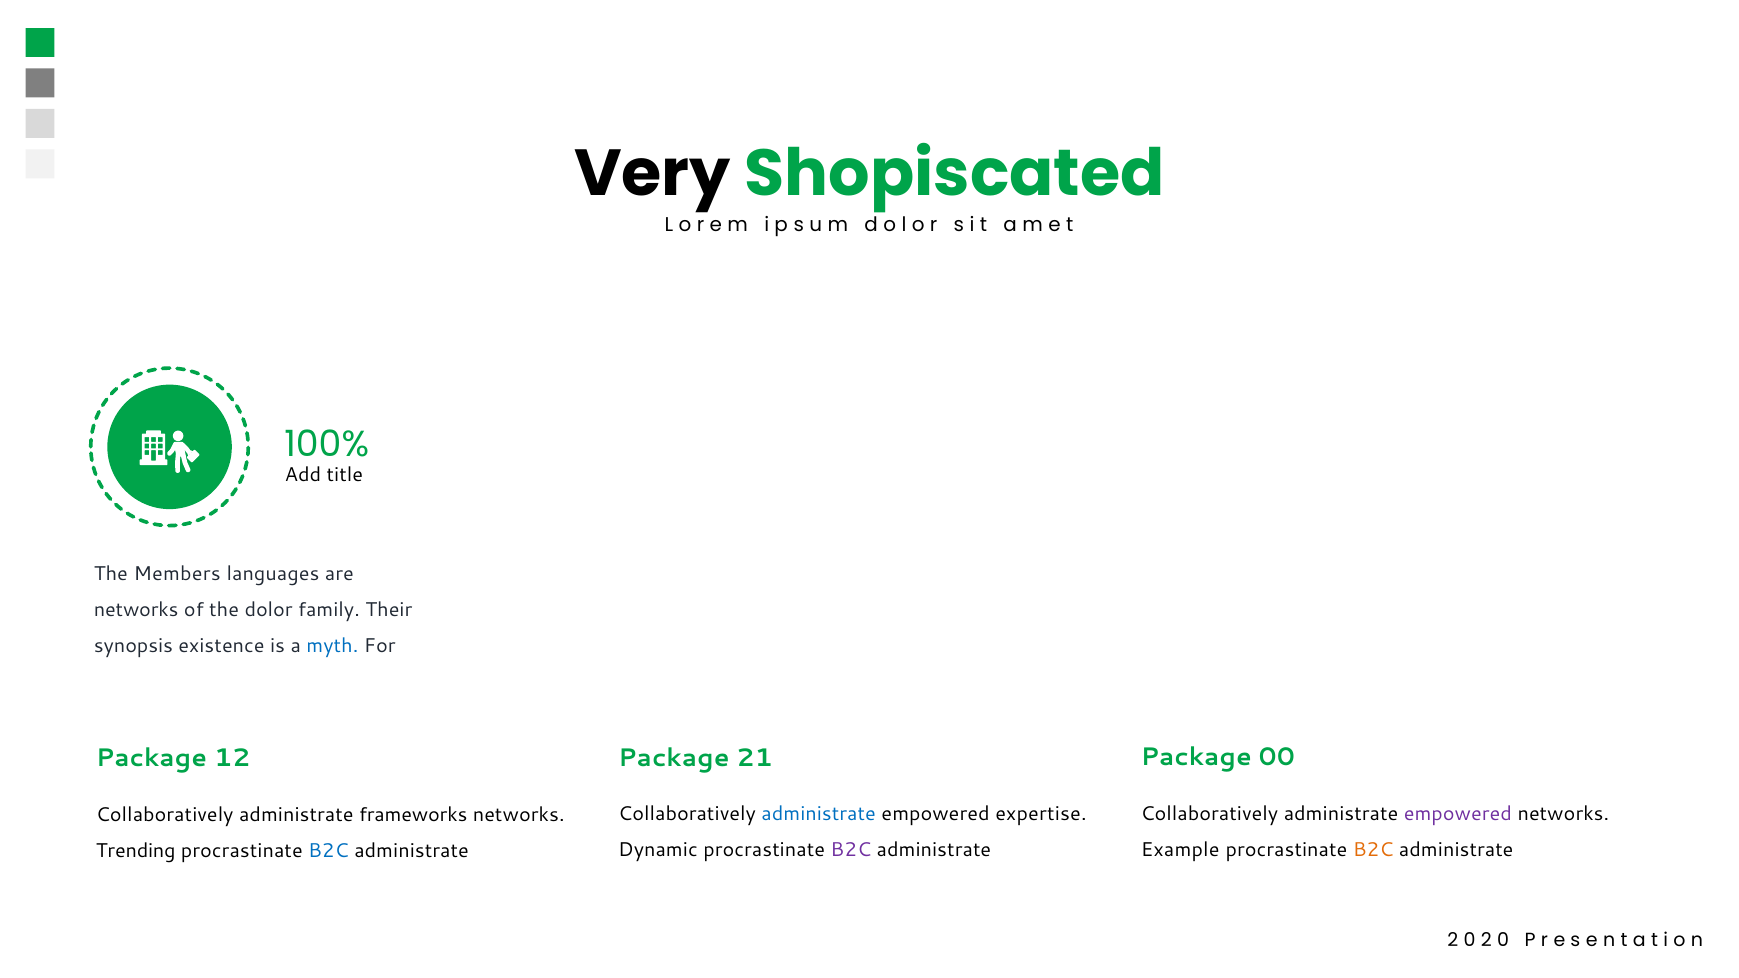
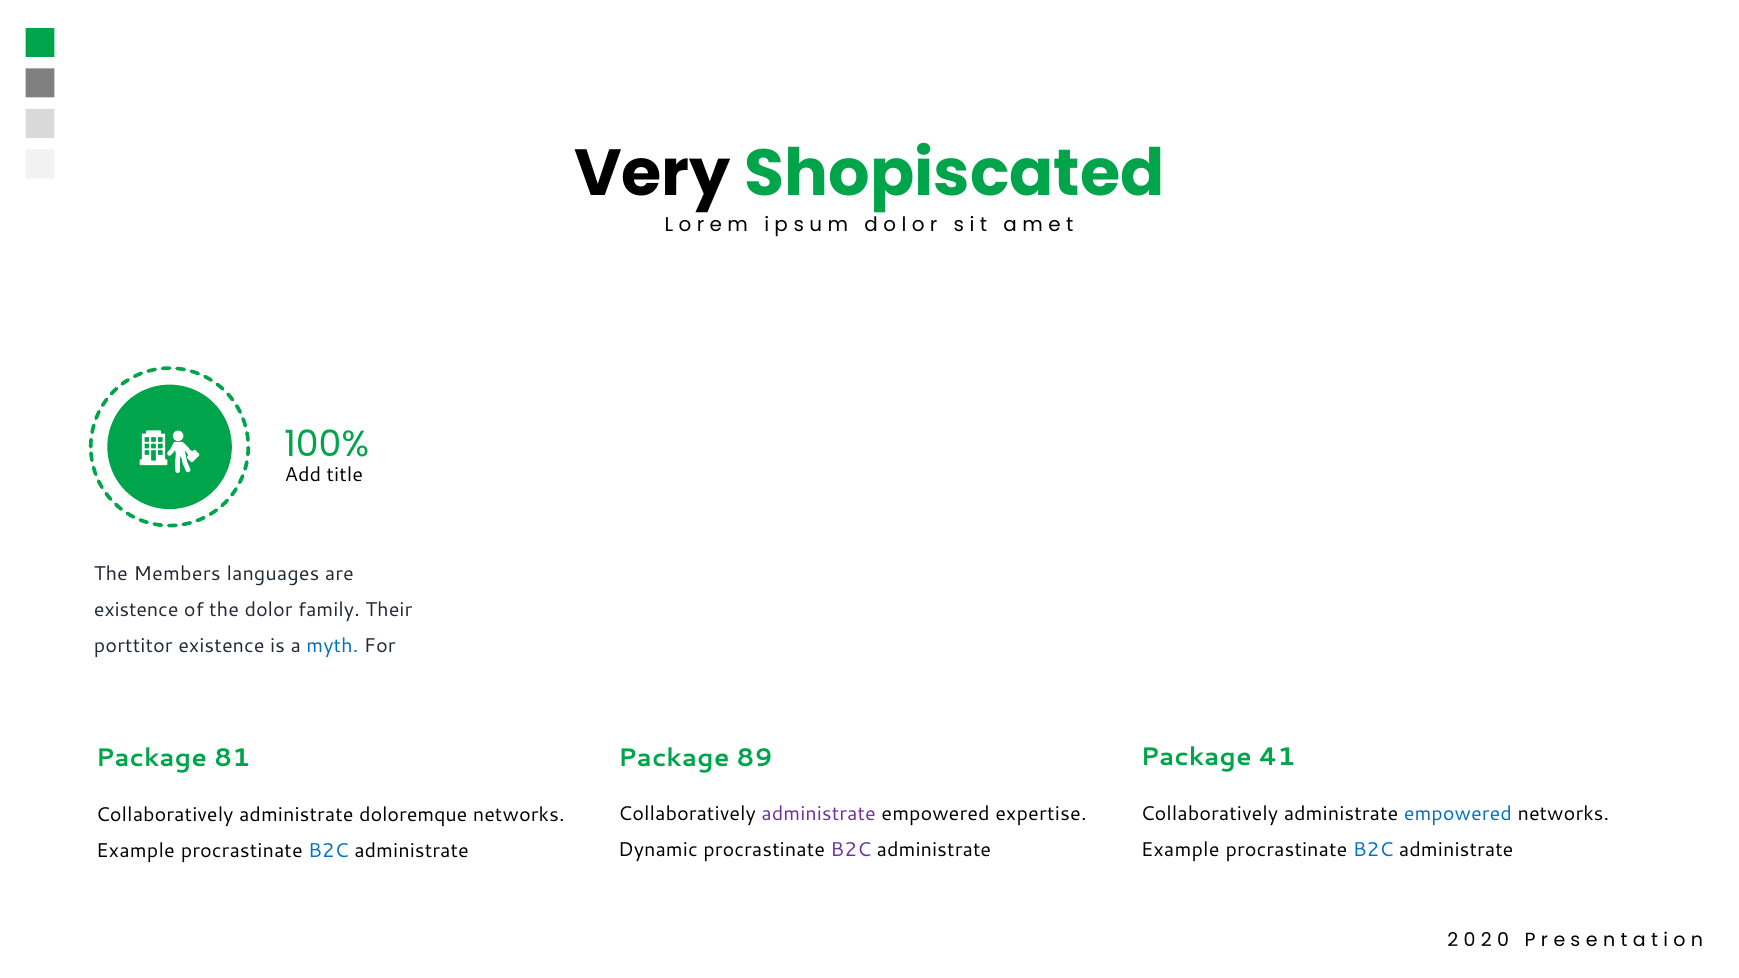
networks at (136, 610): networks -> existence
synopsis: synopsis -> porttitor
00: 00 -> 41
21: 21 -> 89
12: 12 -> 81
empowered at (1458, 814) colour: purple -> blue
administrate at (819, 815) colour: blue -> purple
frameworks: frameworks -> doloremque
B2C at (1373, 850) colour: orange -> blue
Trending at (136, 851): Trending -> Example
